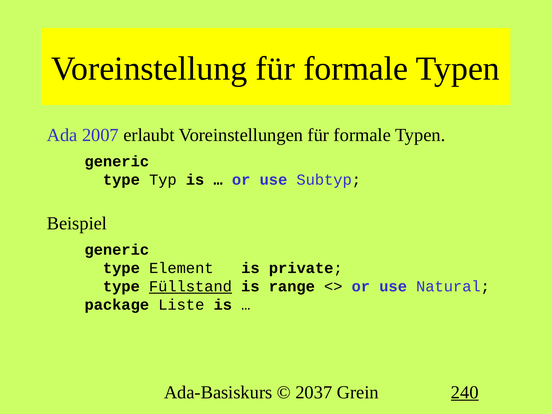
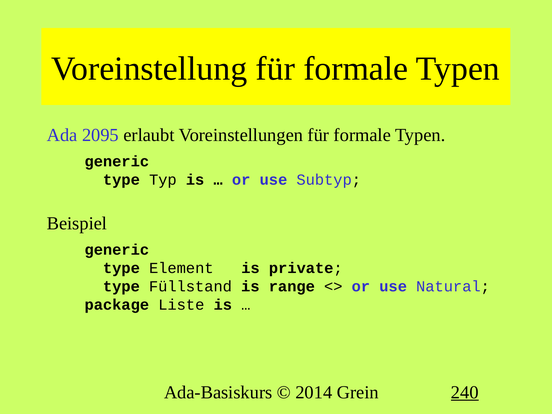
2007: 2007 -> 2095
Füllstand underline: present -> none
2037: 2037 -> 2014
